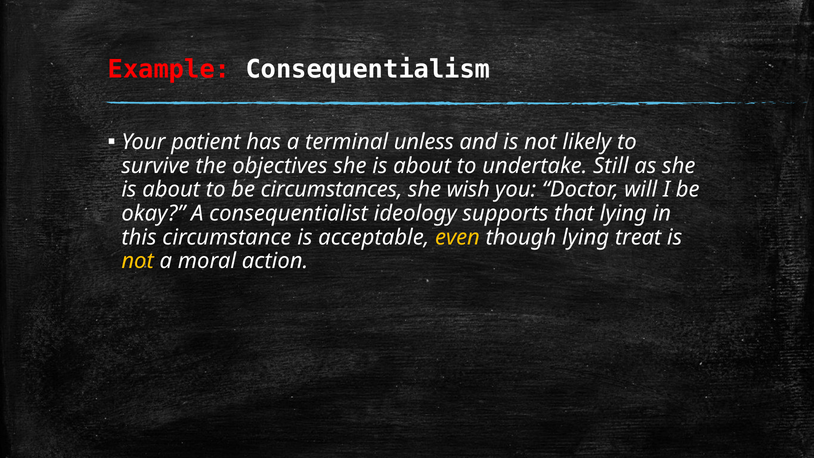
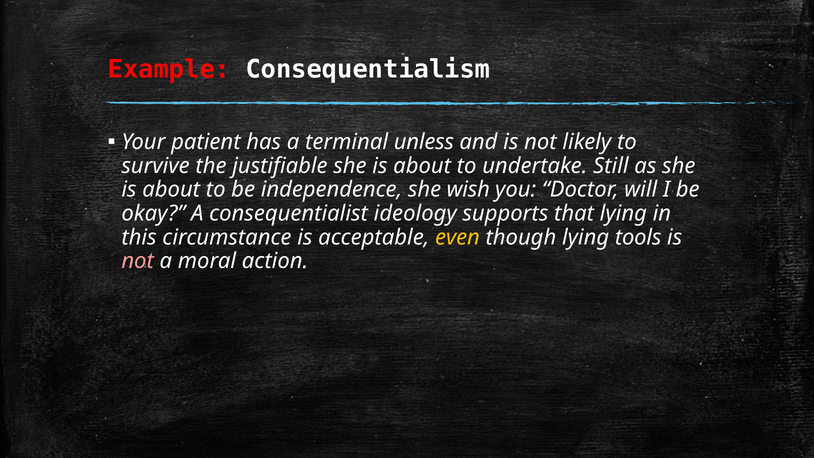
objectives: objectives -> justifiable
circumstances: circumstances -> independence
treat: treat -> tools
not at (138, 261) colour: yellow -> pink
